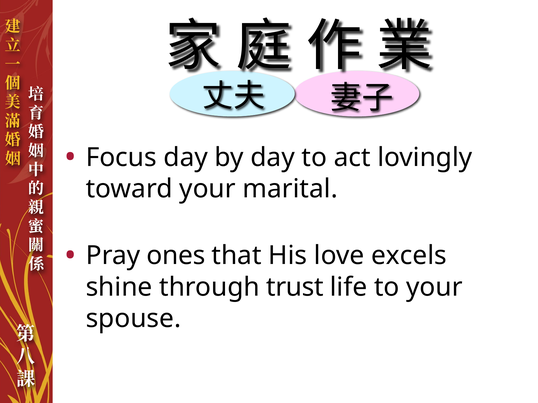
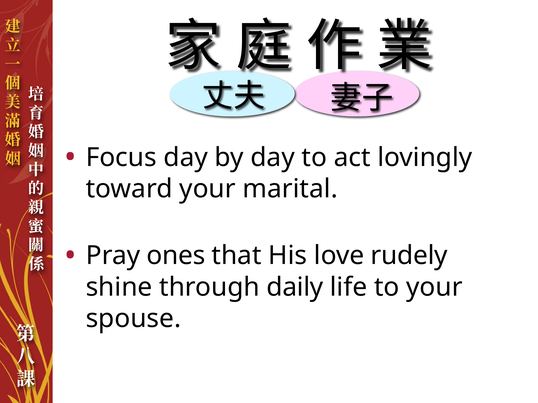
excels: excels -> rudely
trust: trust -> daily
